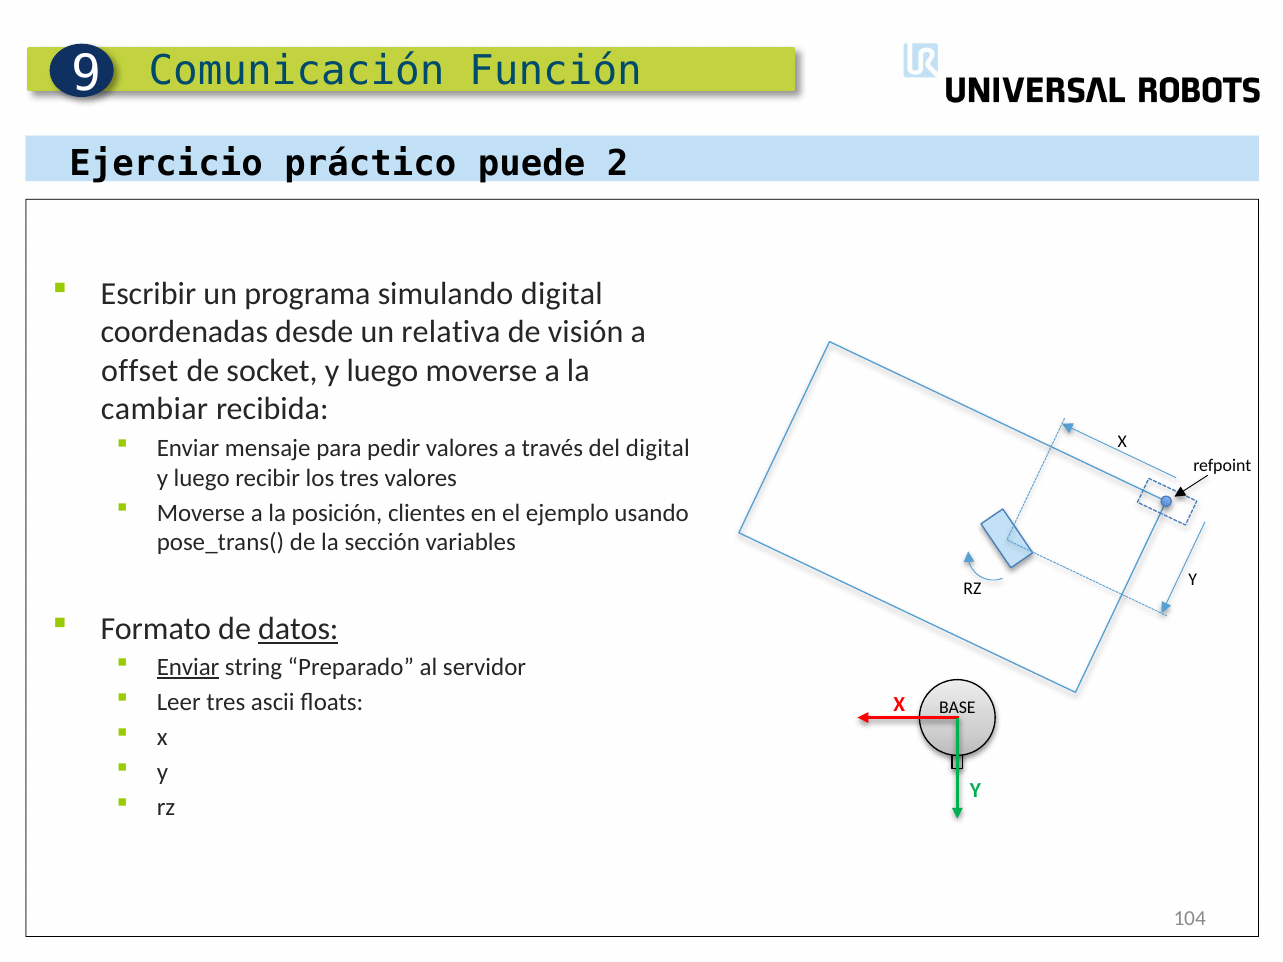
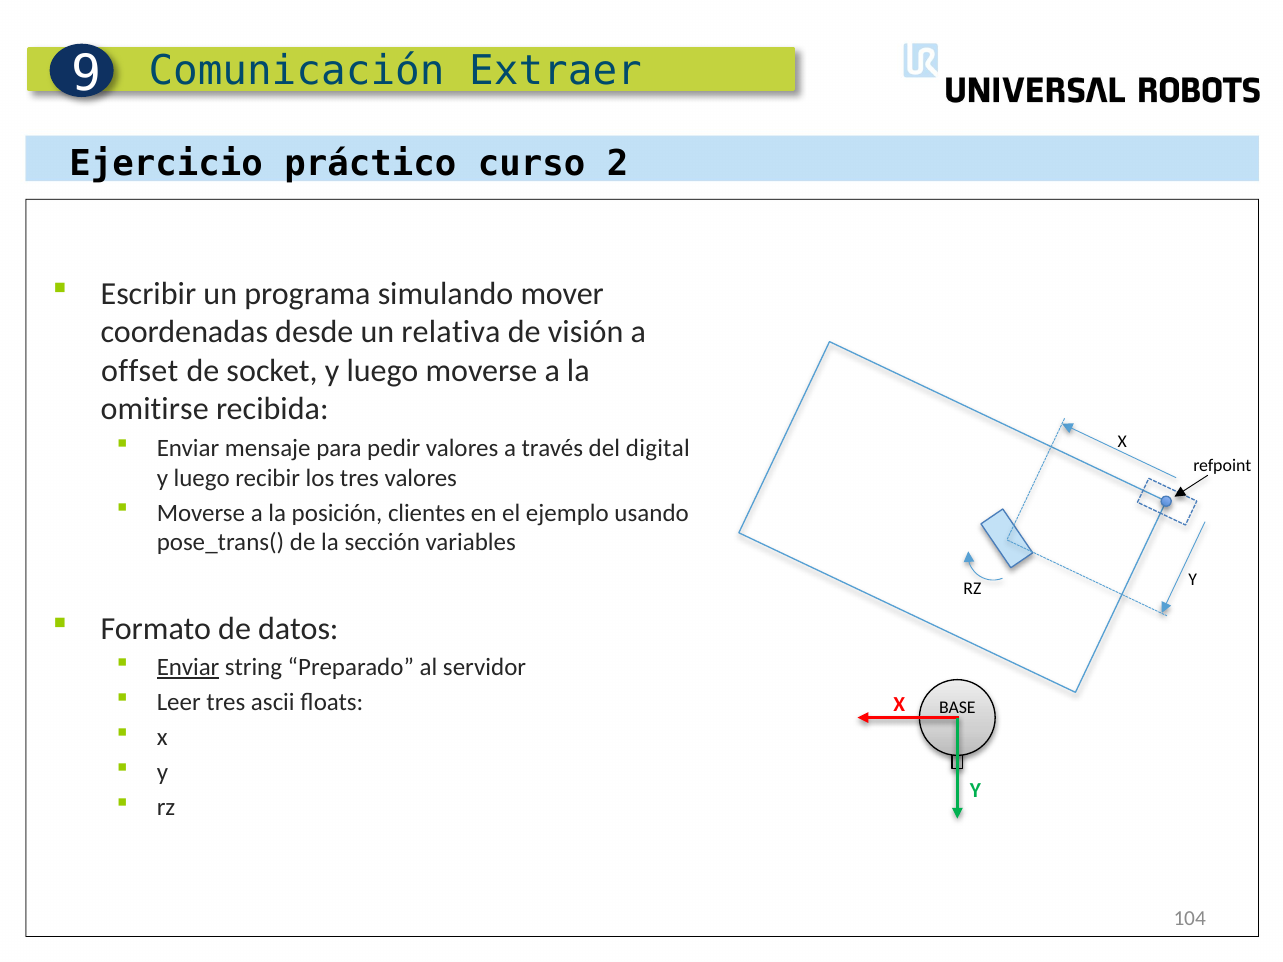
Función: Función -> Extraer
puede: puede -> curso
simulando digital: digital -> mover
cambiar: cambiar -> omitirse
datos underline: present -> none
